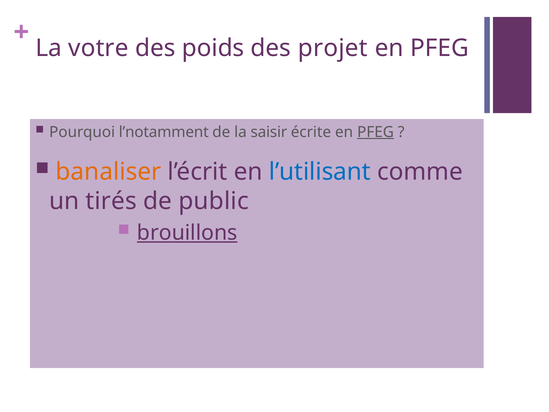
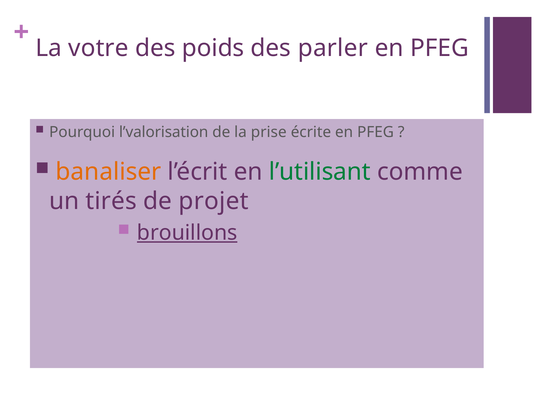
projet: projet -> parler
l’notamment: l’notamment -> l’valorisation
saisir: saisir -> prise
PFEG at (375, 132) underline: present -> none
l’utilisant colour: blue -> green
public: public -> projet
